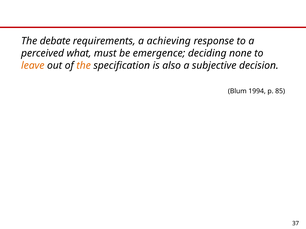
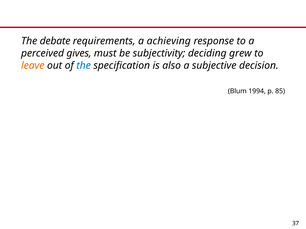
what: what -> gives
emergence: emergence -> subjectivity
none: none -> grew
the at (84, 66) colour: orange -> blue
